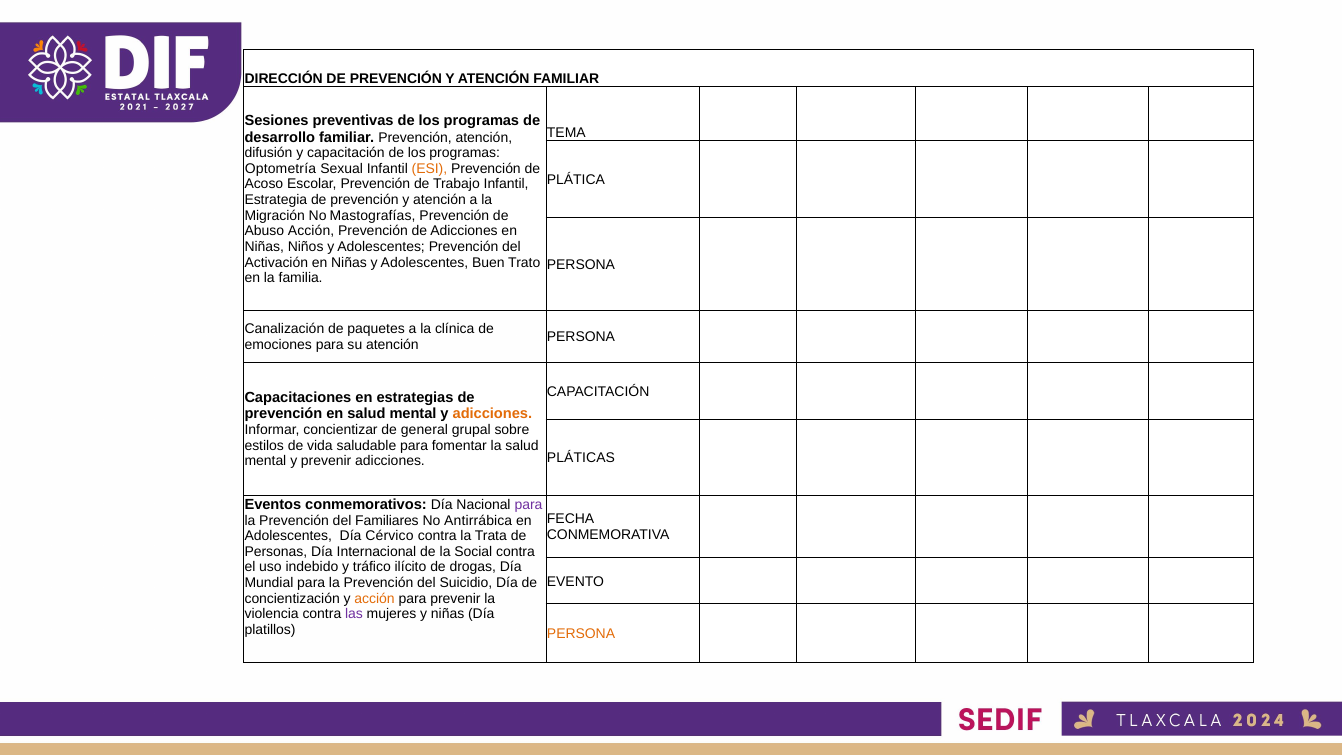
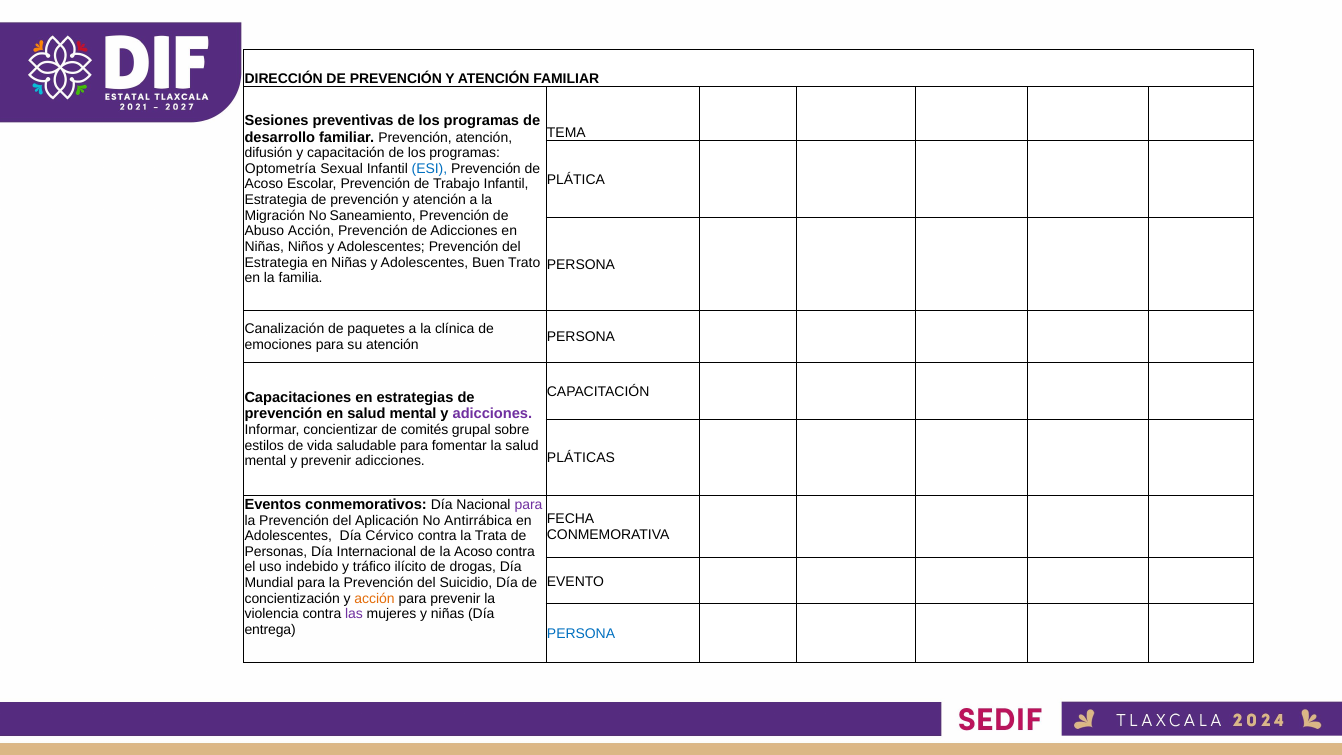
ESI colour: orange -> blue
Mastografías: Mastografías -> Saneamiento
Activación at (276, 262): Activación -> Estrategia
adicciones at (492, 414) colour: orange -> purple
general: general -> comités
Familiares: Familiares -> Aplicación
la Social: Social -> Acoso
platillos: platillos -> entrega
PERSONA at (581, 634) colour: orange -> blue
